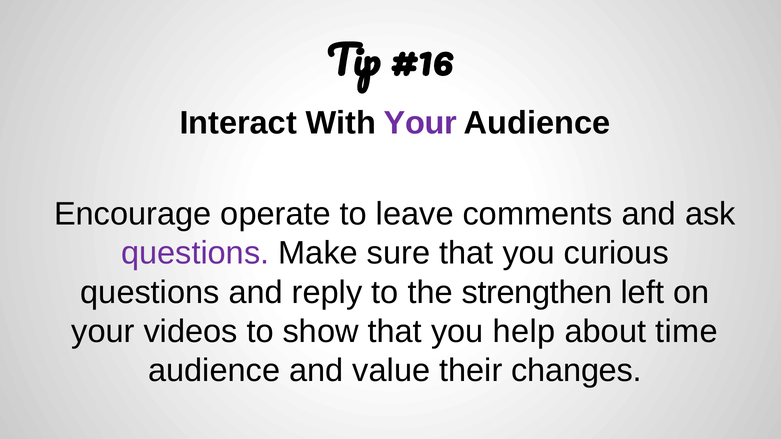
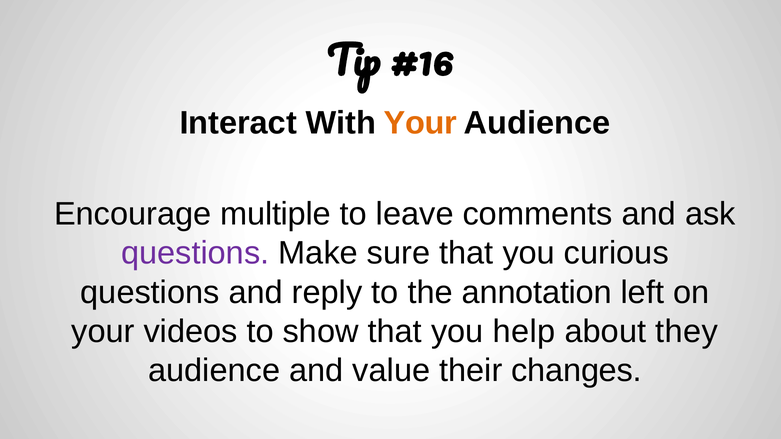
Your at (420, 123) colour: purple -> orange
operate: operate -> multiple
strengthen: strengthen -> annotation
time: time -> they
